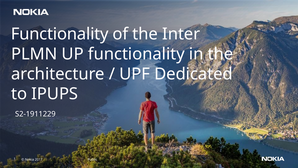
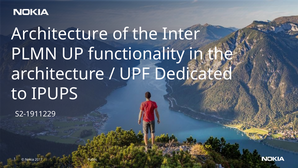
Functionality at (60, 34): Functionality -> Architecture
